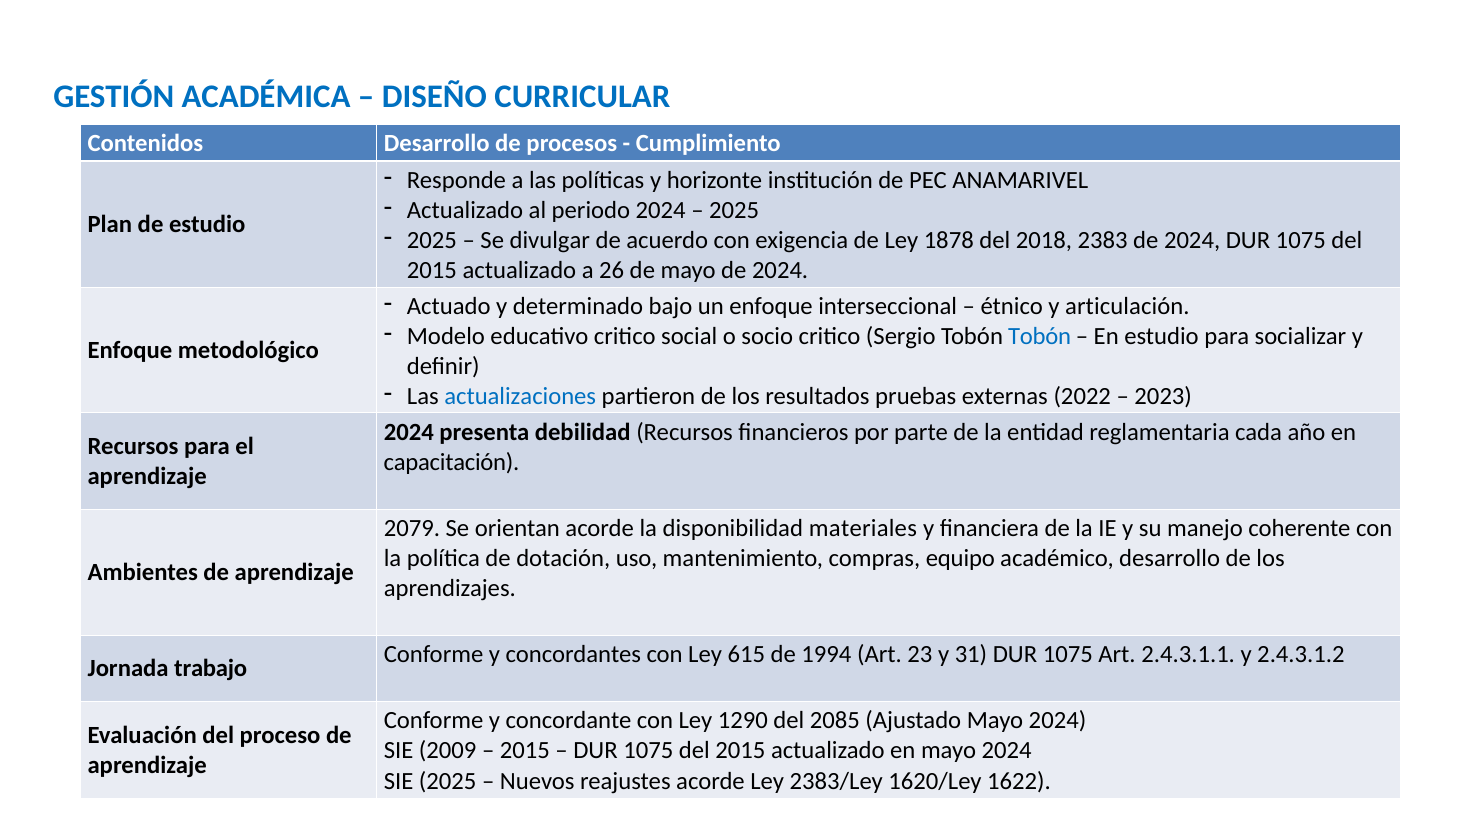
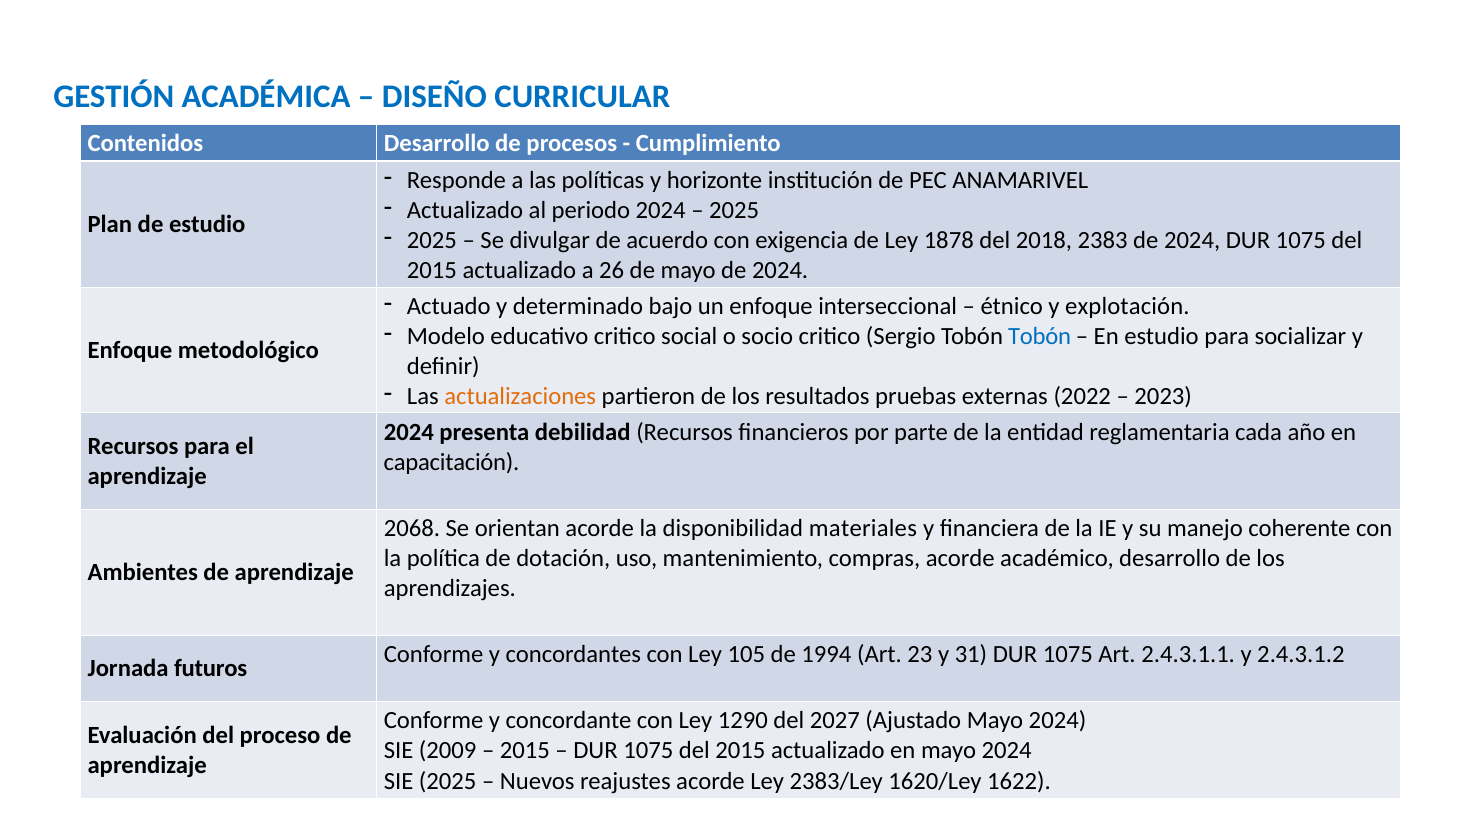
articulación: articulación -> explotación
actualizaciones colour: blue -> orange
2079: 2079 -> 2068
compras equipo: equipo -> acorde
615: 615 -> 105
trabajo: trabajo -> futuros
2085: 2085 -> 2027
